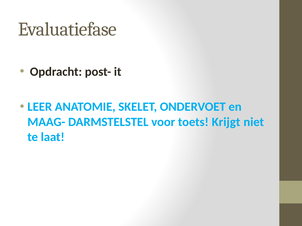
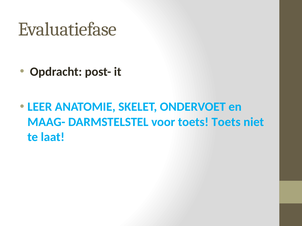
toets Krijgt: Krijgt -> Toets
